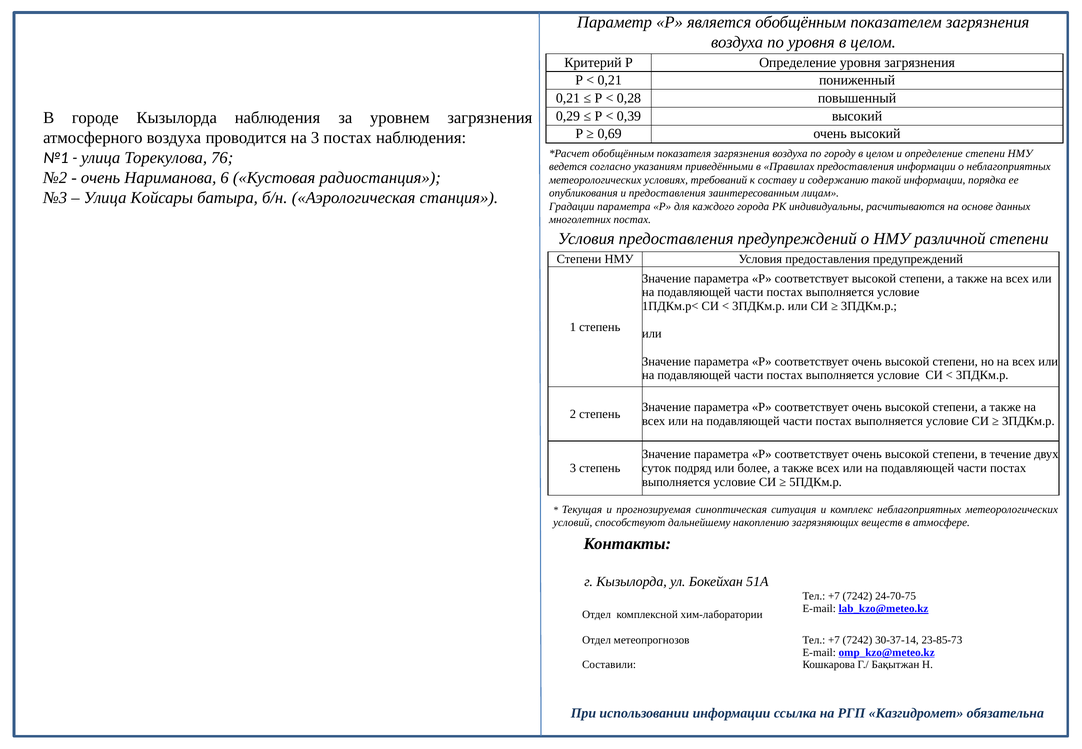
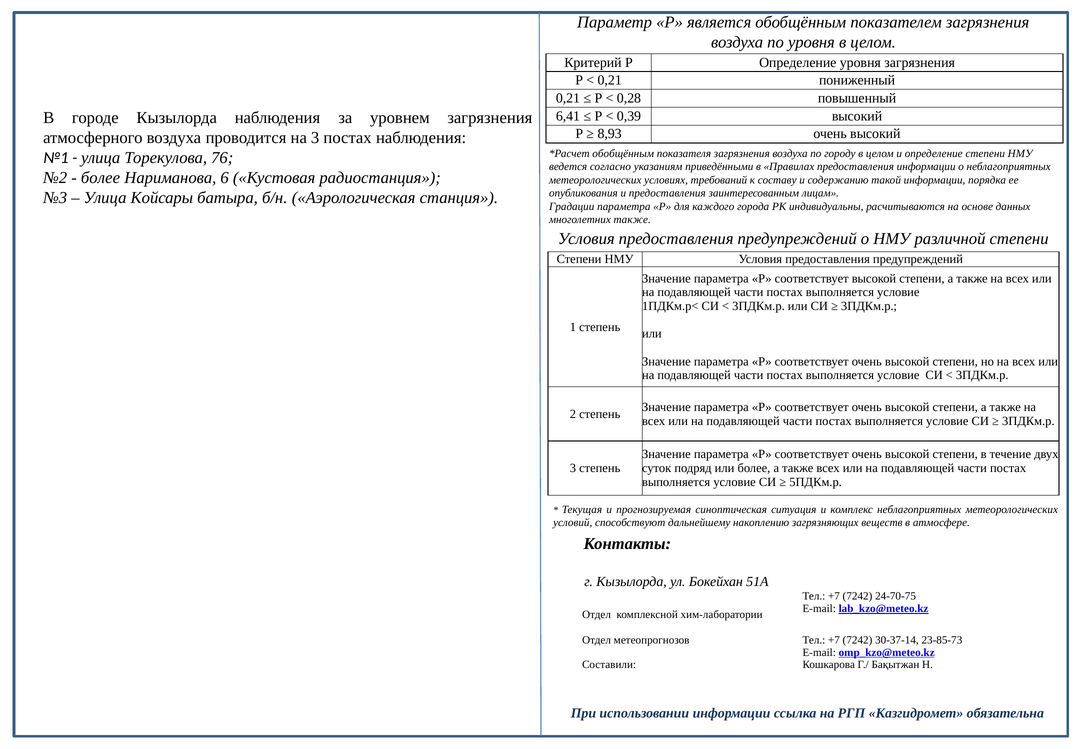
0,29: 0,29 -> 6,41
0,69: 0,69 -> 8,93
очень at (101, 178): очень -> более
многолетних постах: постах -> также
